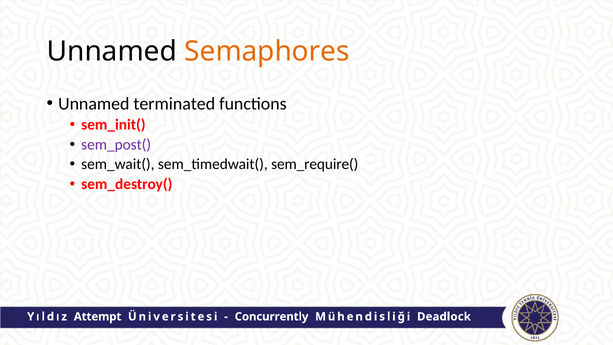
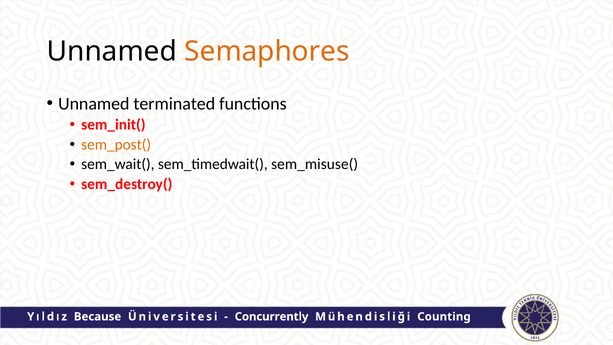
sem_post( colour: purple -> orange
sem_require(: sem_require( -> sem_misuse(
Attempt: Attempt -> Because
Deadlock: Deadlock -> Counting
